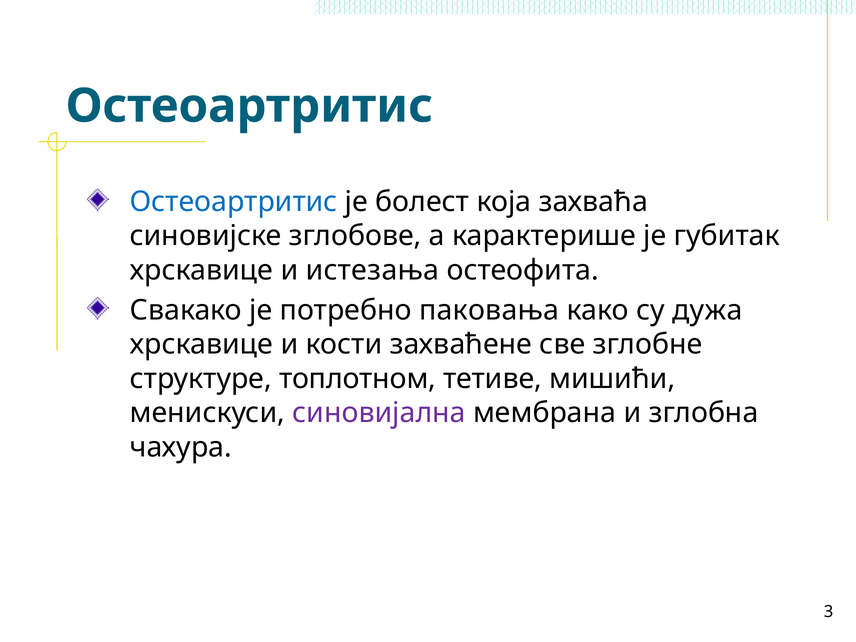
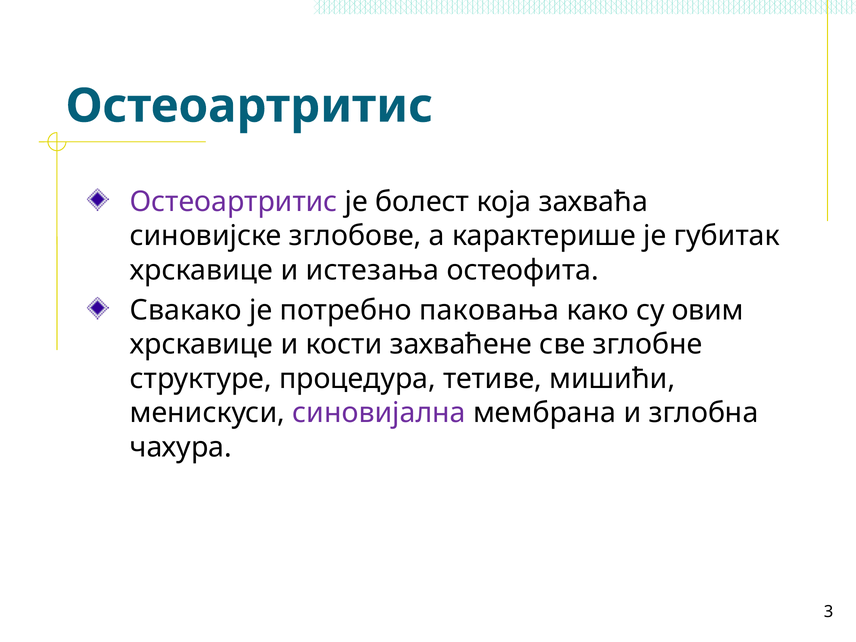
Остеоартритис at (234, 202) colour: blue -> purple
дужа: дужа -> овим
топлотном: топлотном -> процедура
